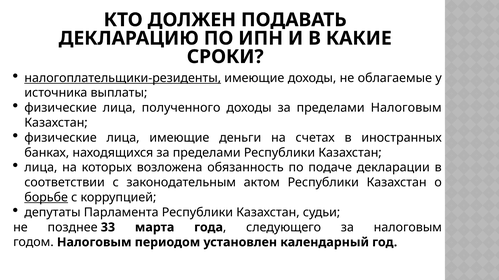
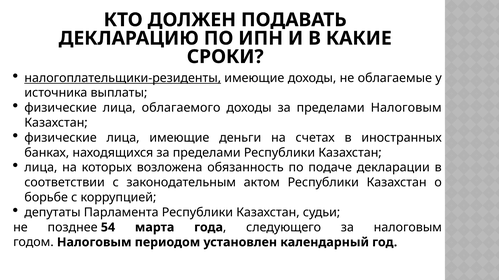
полученного: полученного -> облагаемого
борьбе underline: present -> none
33: 33 -> 54
